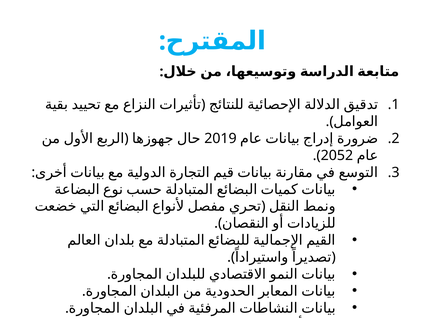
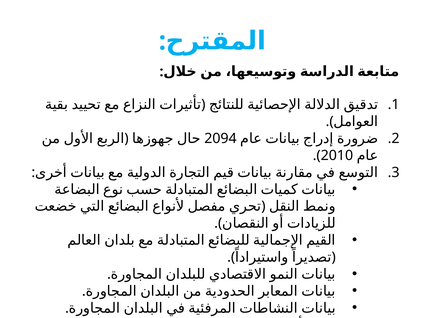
2019: 2019 -> 2094
2052: 2052 -> 2010
